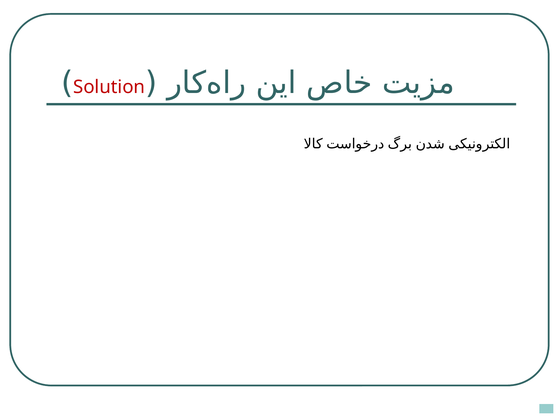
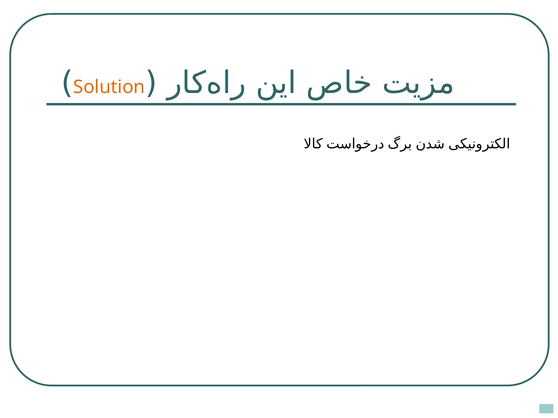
Solution colour: red -> orange
